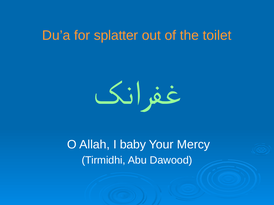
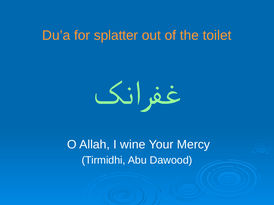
baby: baby -> wine
